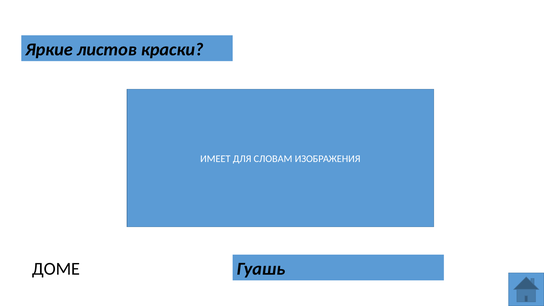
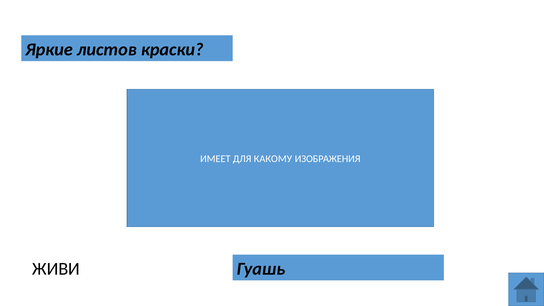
СЛОВАМ: СЛОВАМ -> КАКОМУ
ДОМЕ: ДОМЕ -> ЖИВИ
